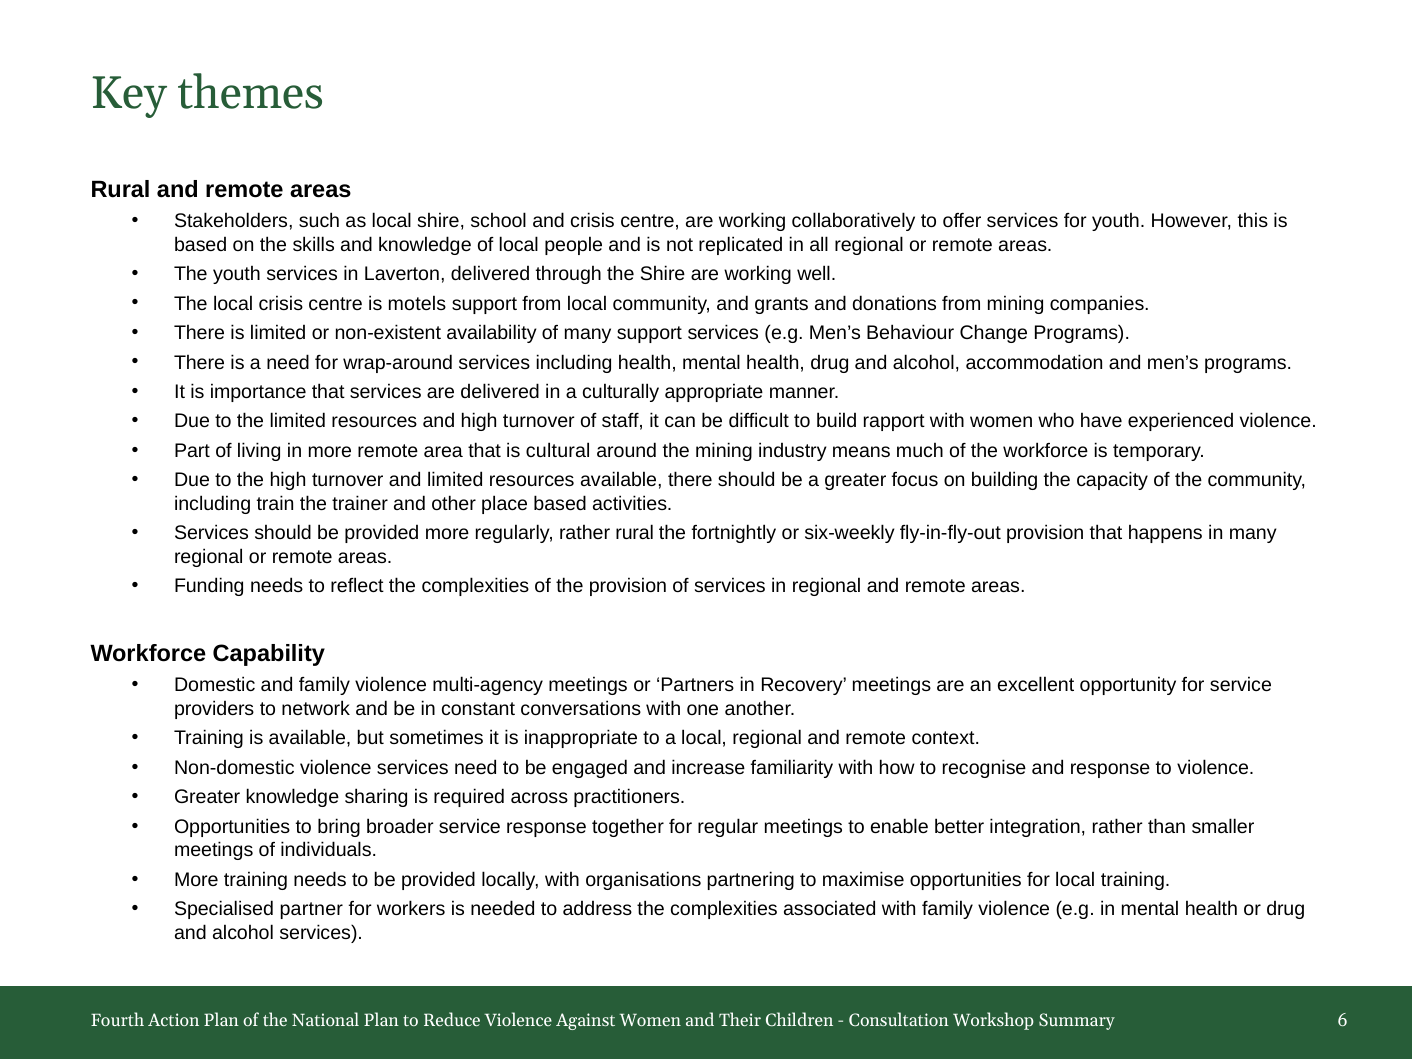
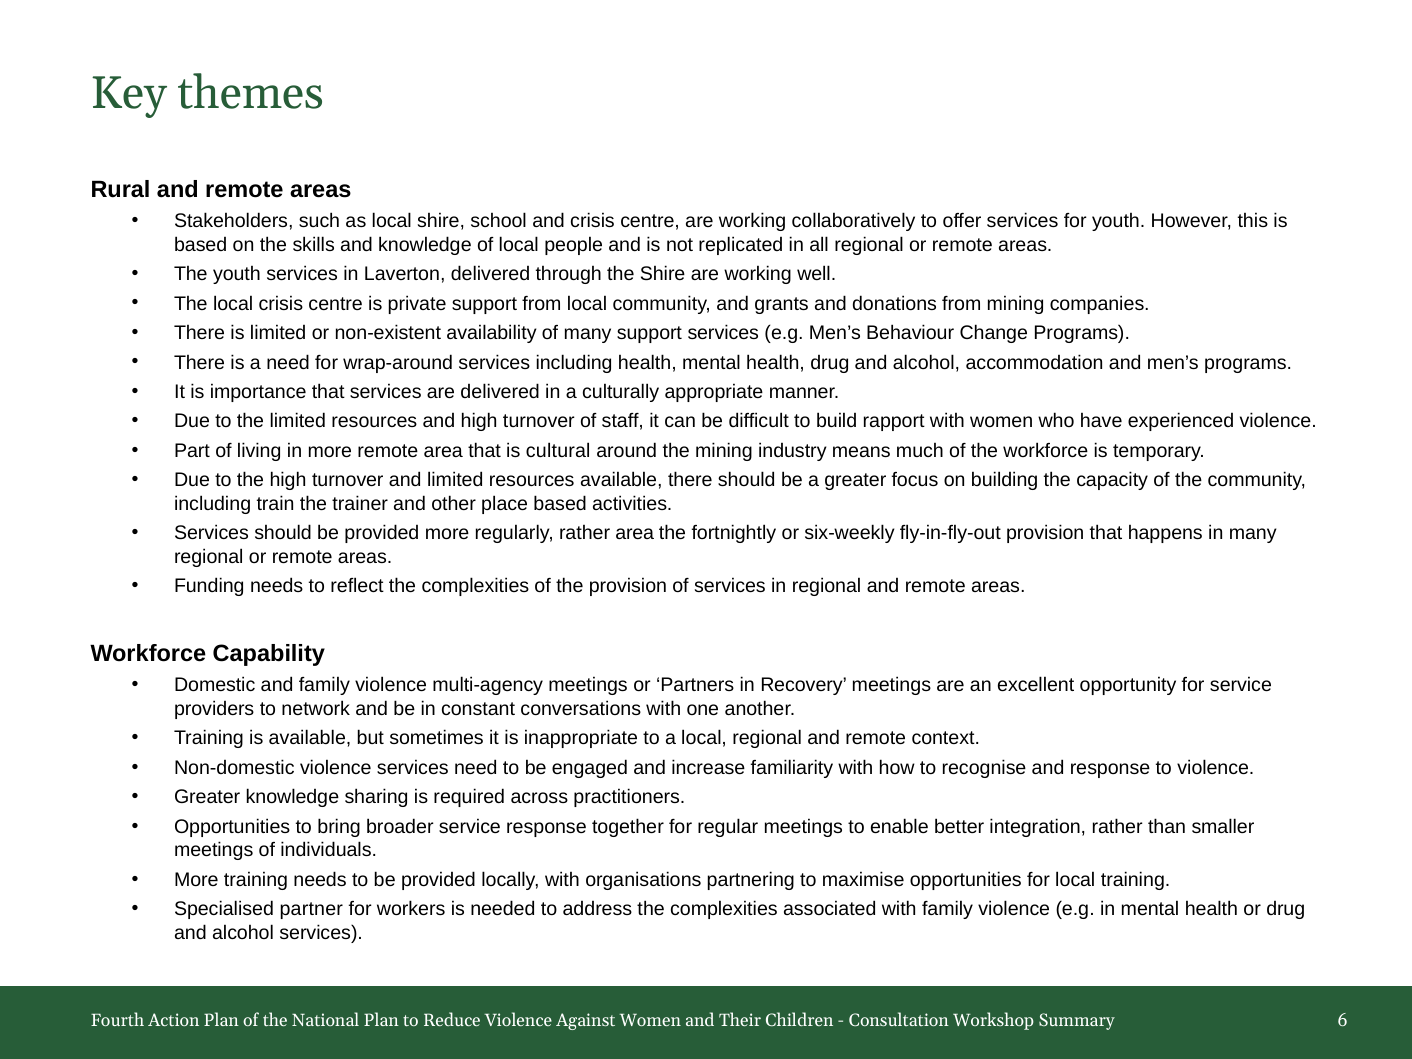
motels: motels -> private
rather rural: rural -> area
